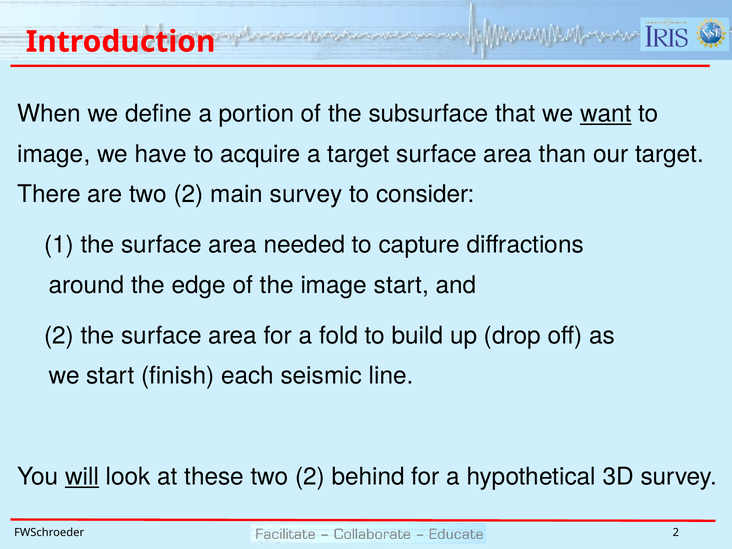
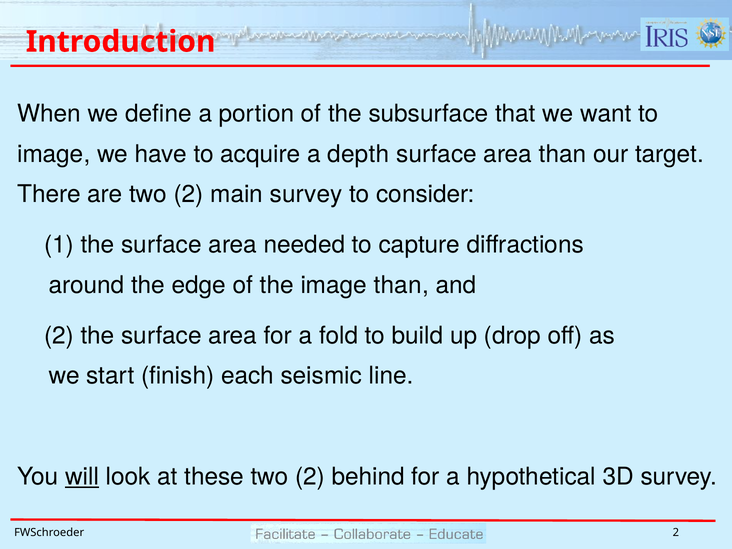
want underline: present -> none
a target: target -> depth
image start: start -> than
